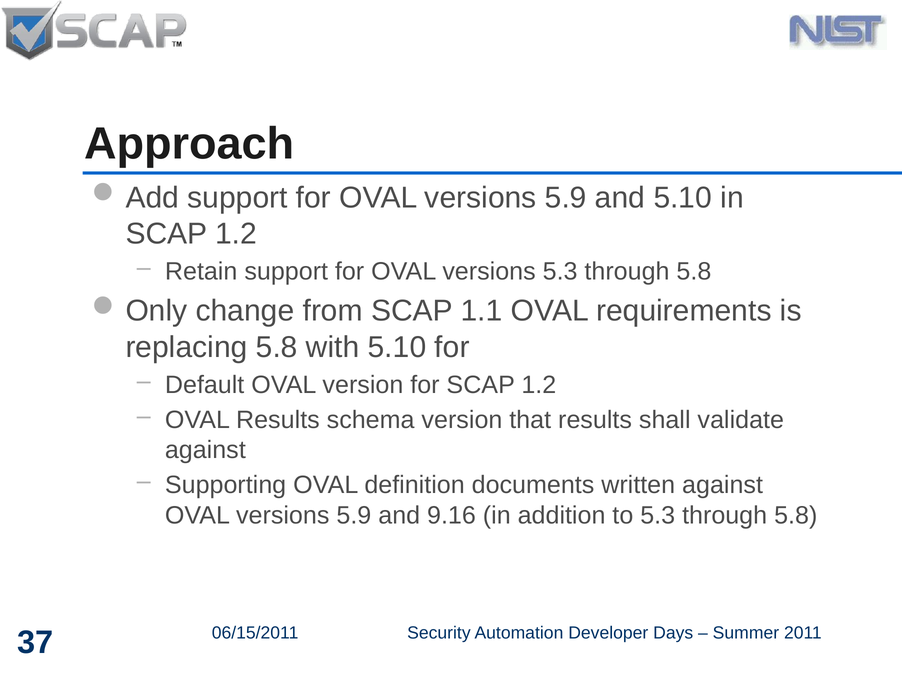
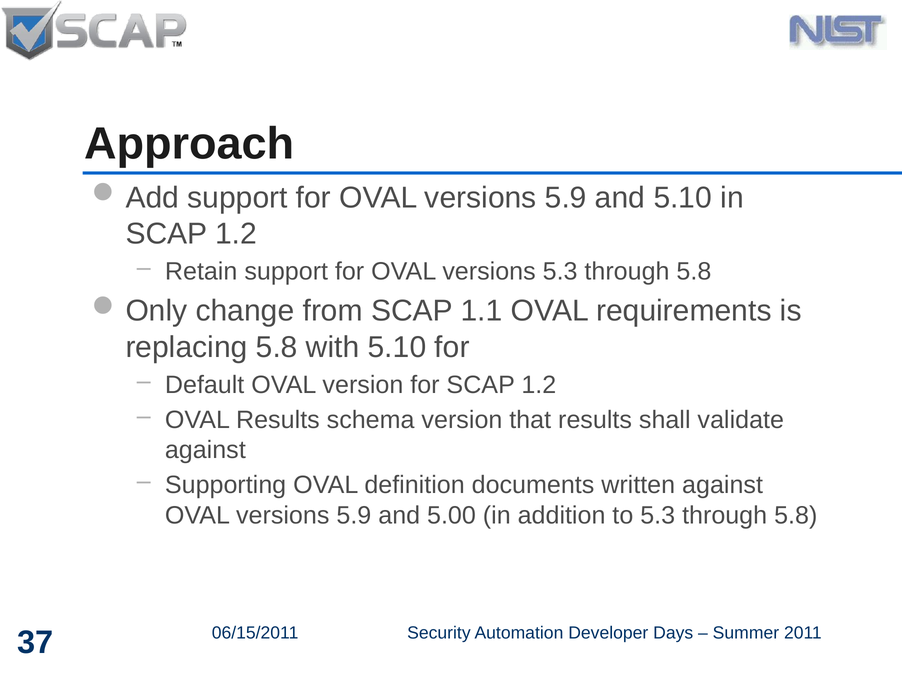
9.16: 9.16 -> 5.00
